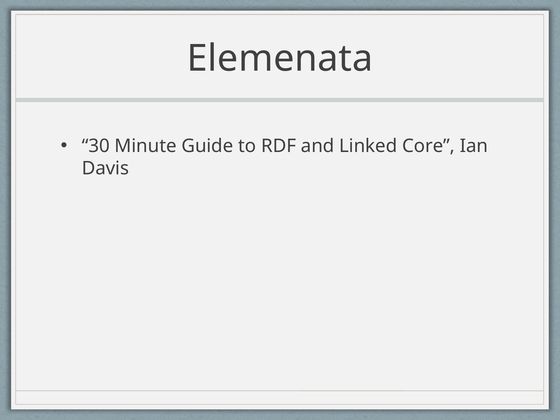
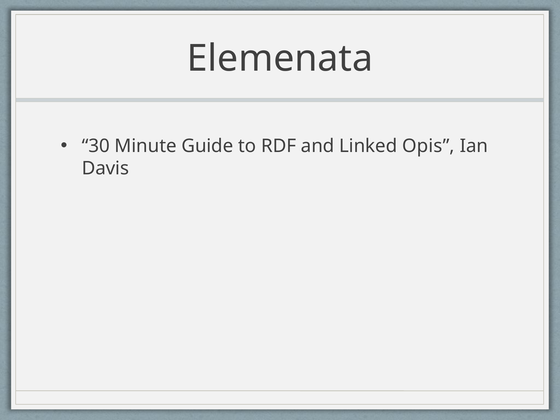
Core: Core -> Opis
